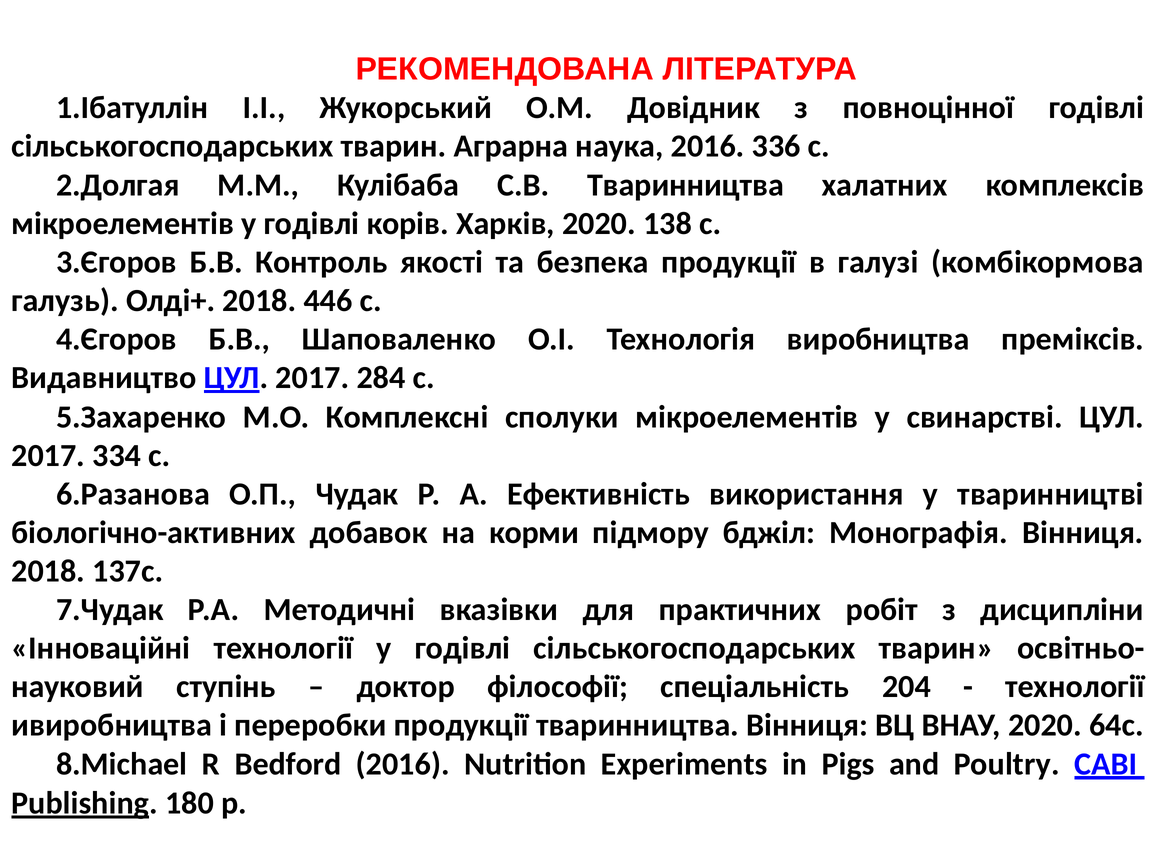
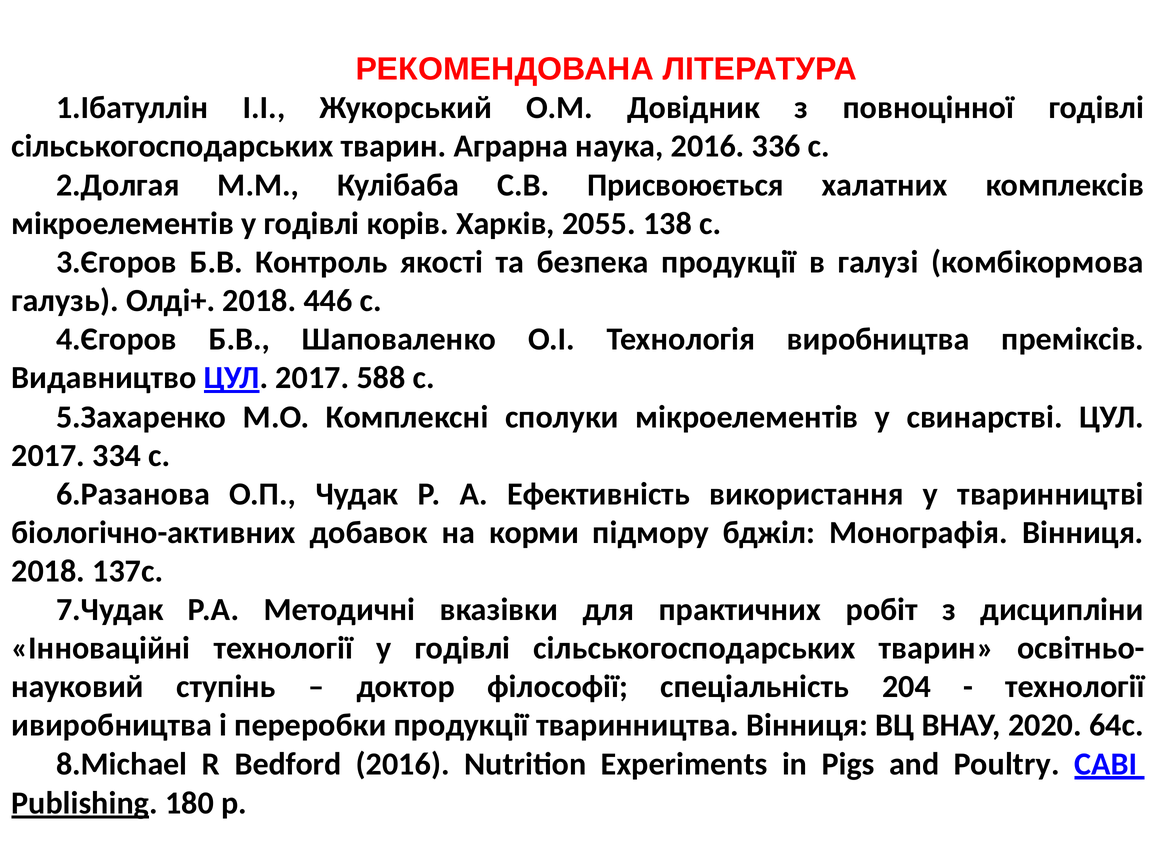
С.В Тваринництва: Тваринництва -> Присвоюється
Харків 2020: 2020 -> 2055
284: 284 -> 588
